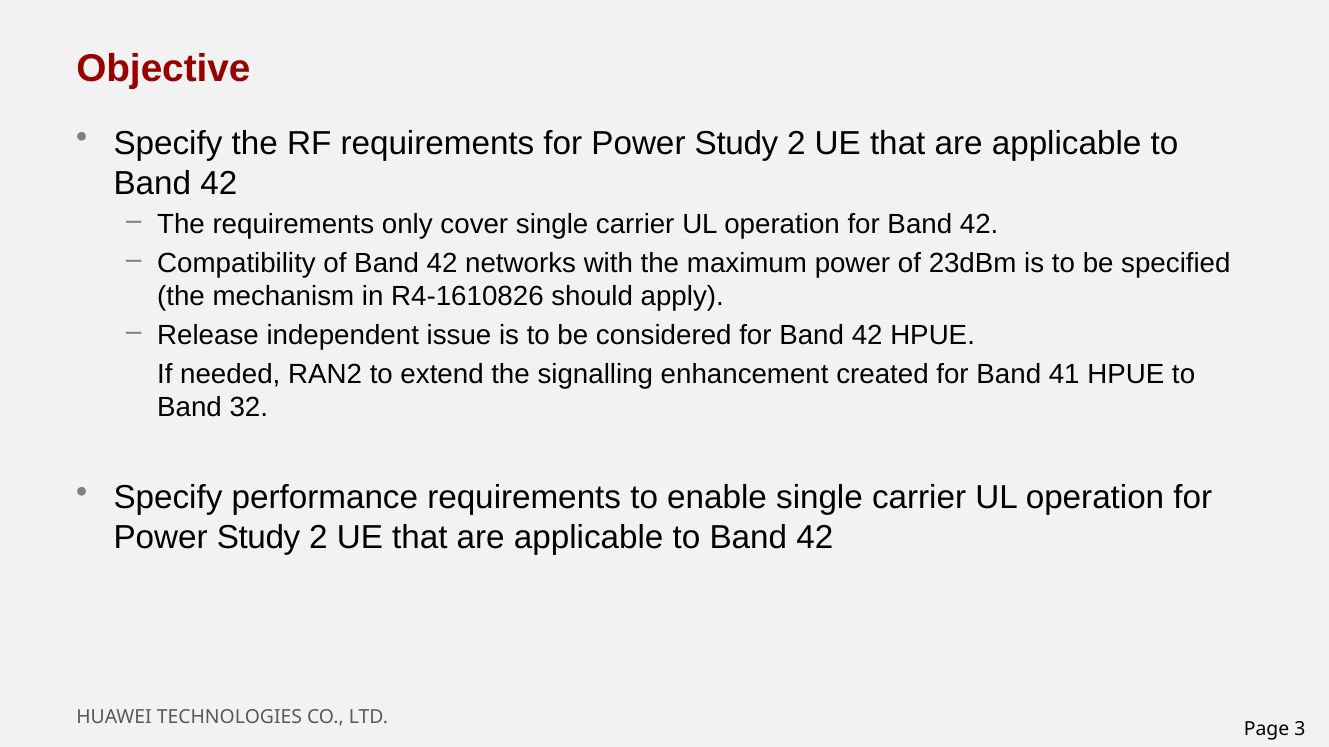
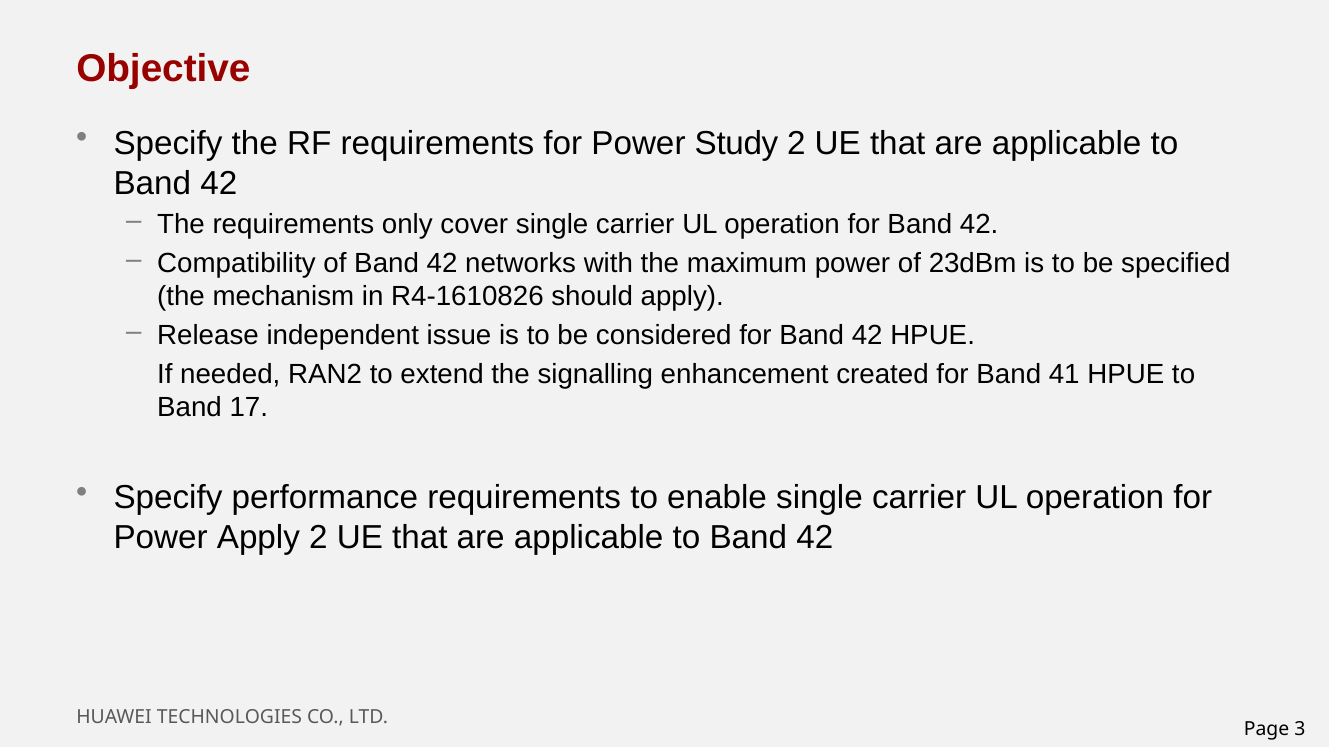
32: 32 -> 17
Study at (259, 538): Study -> Apply
